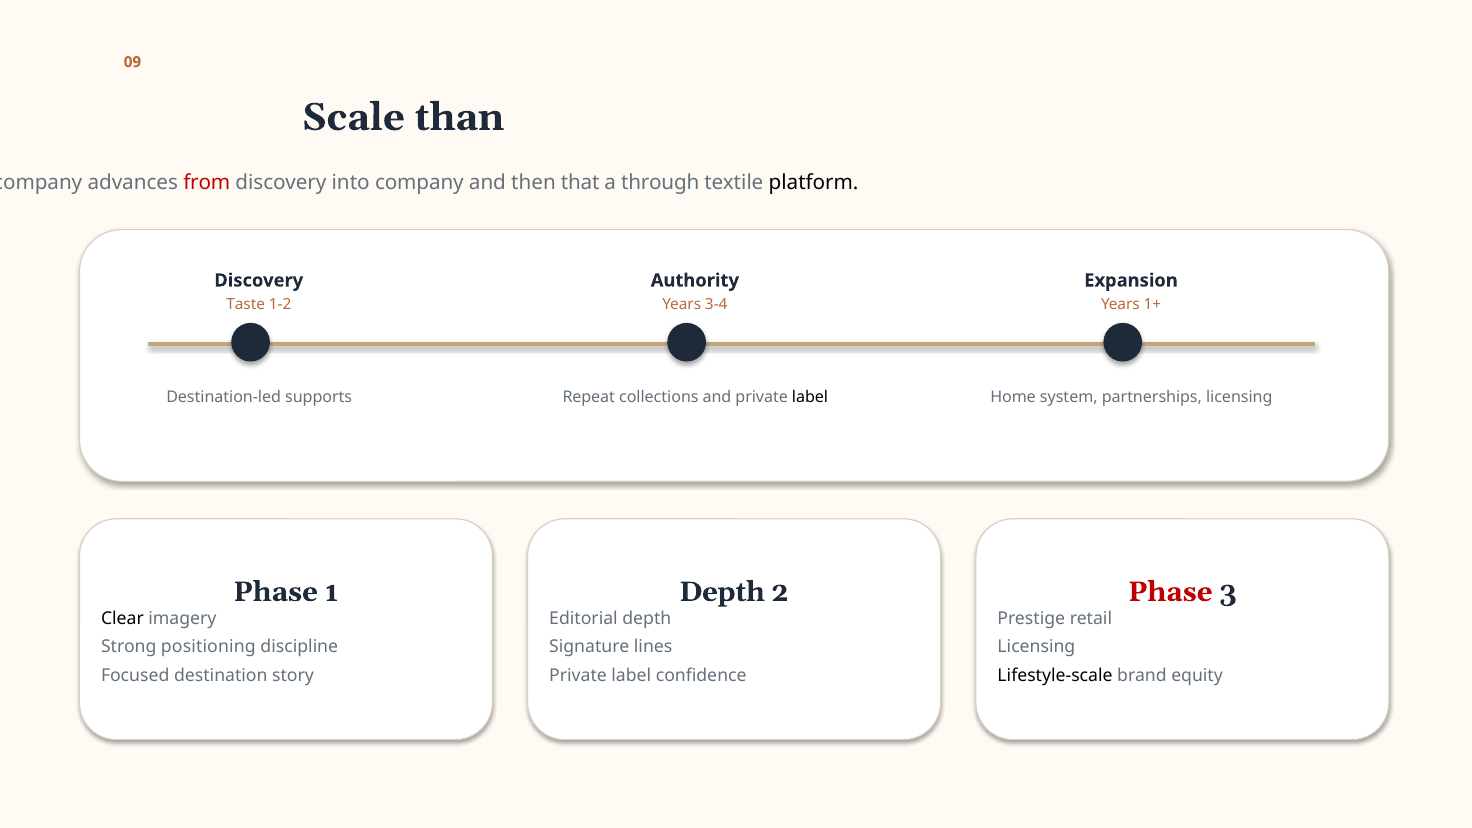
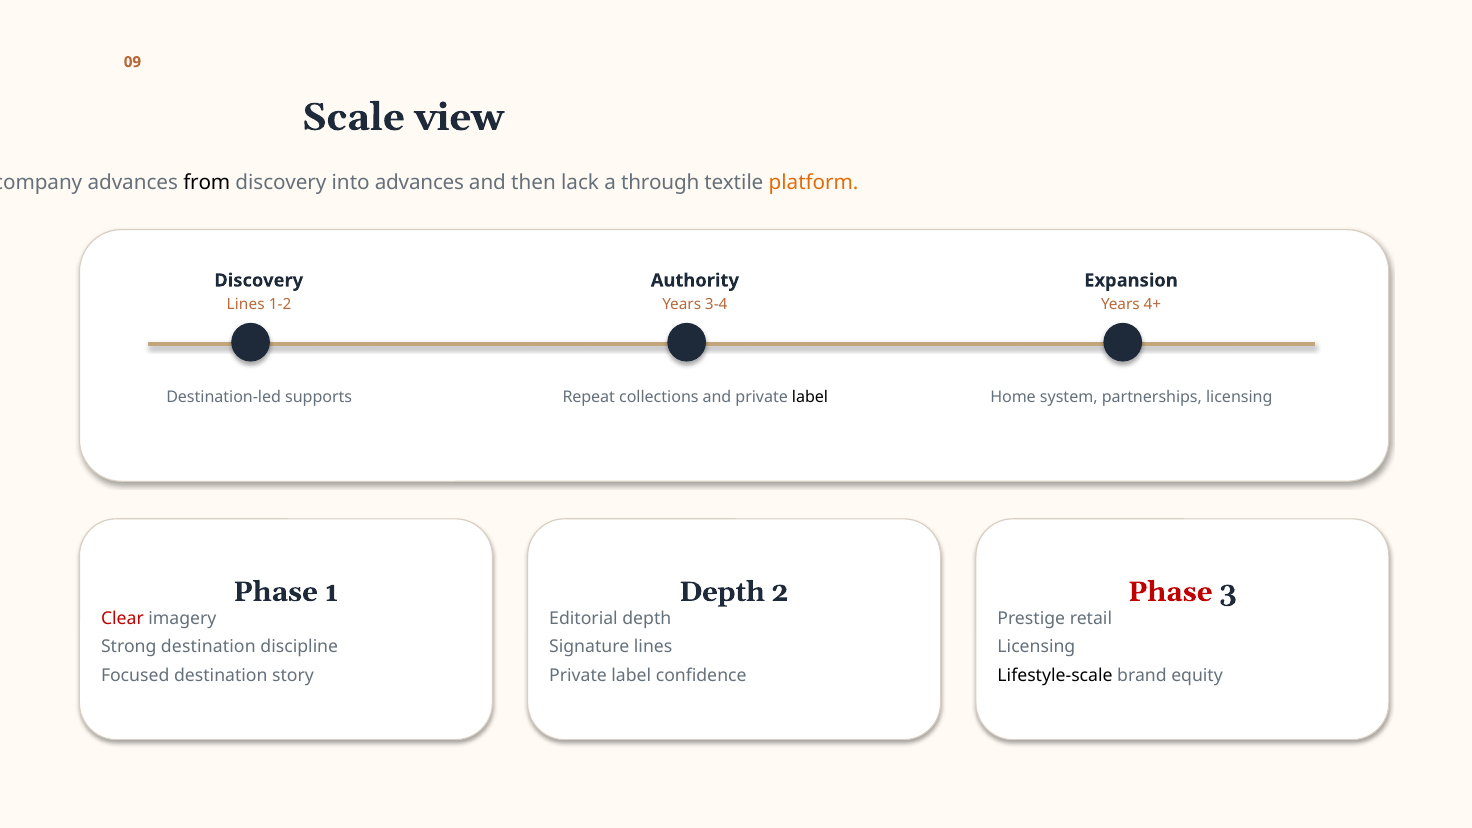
than: than -> view
from colour: red -> black
into company: company -> advances
that: that -> lack
platform colour: black -> orange
Taste at (246, 305): Taste -> Lines
1+: 1+ -> 4+
Clear colour: black -> red
Strong positioning: positioning -> destination
